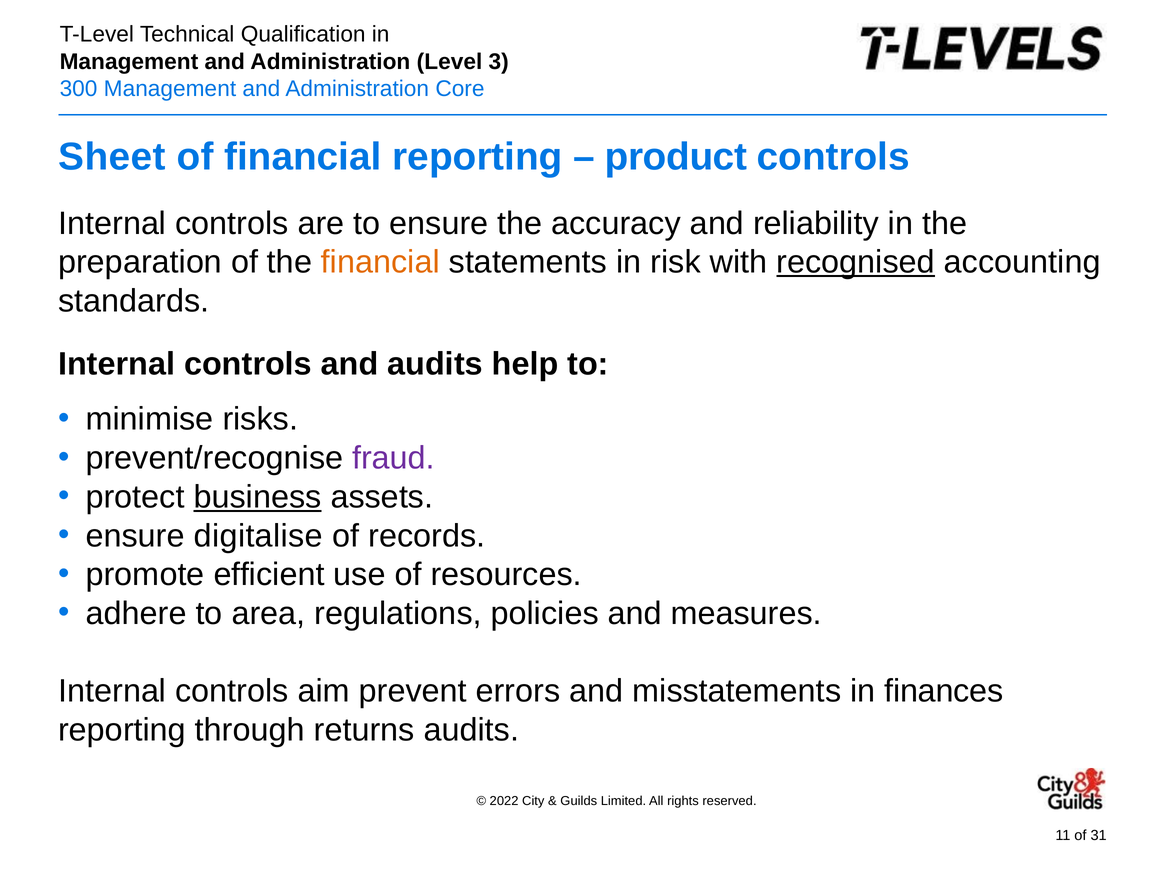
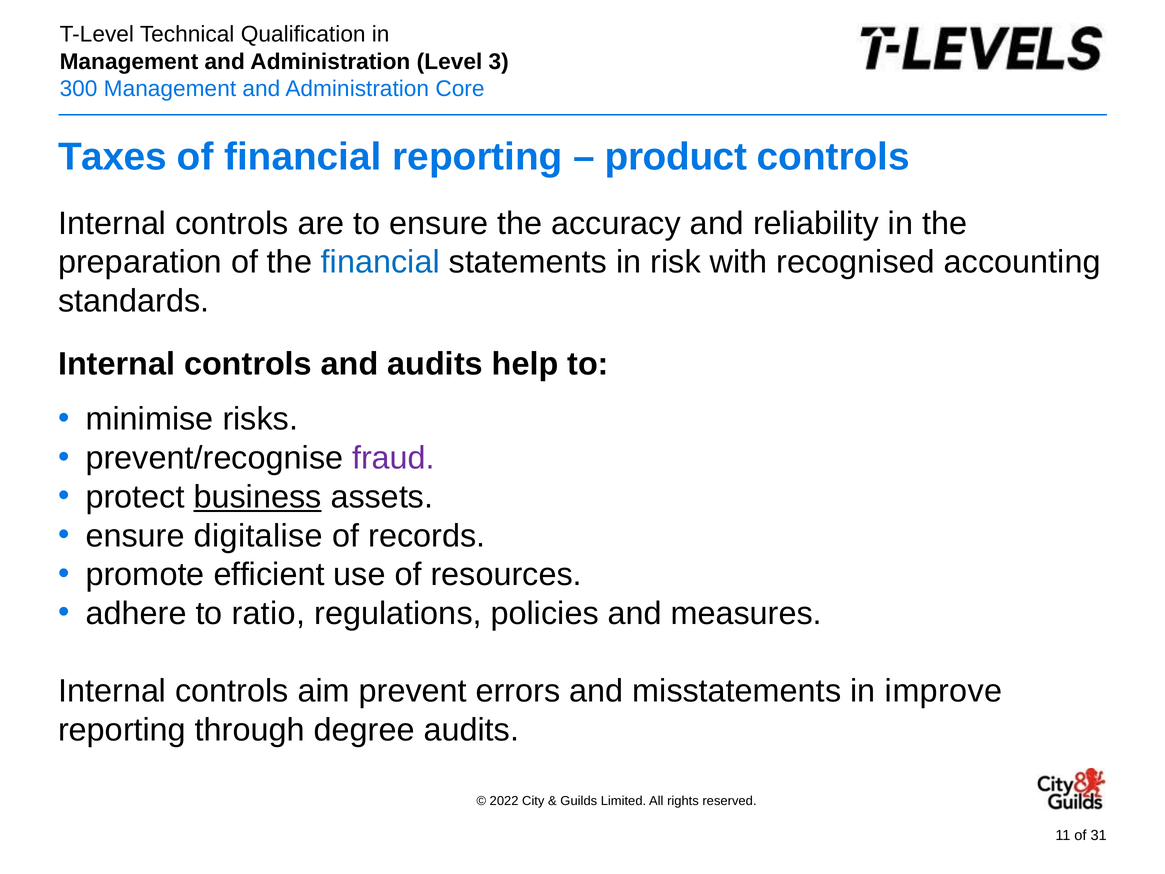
Sheet: Sheet -> Taxes
financial at (380, 262) colour: orange -> blue
recognised underline: present -> none
area: area -> ratio
finances: finances -> improve
returns: returns -> degree
